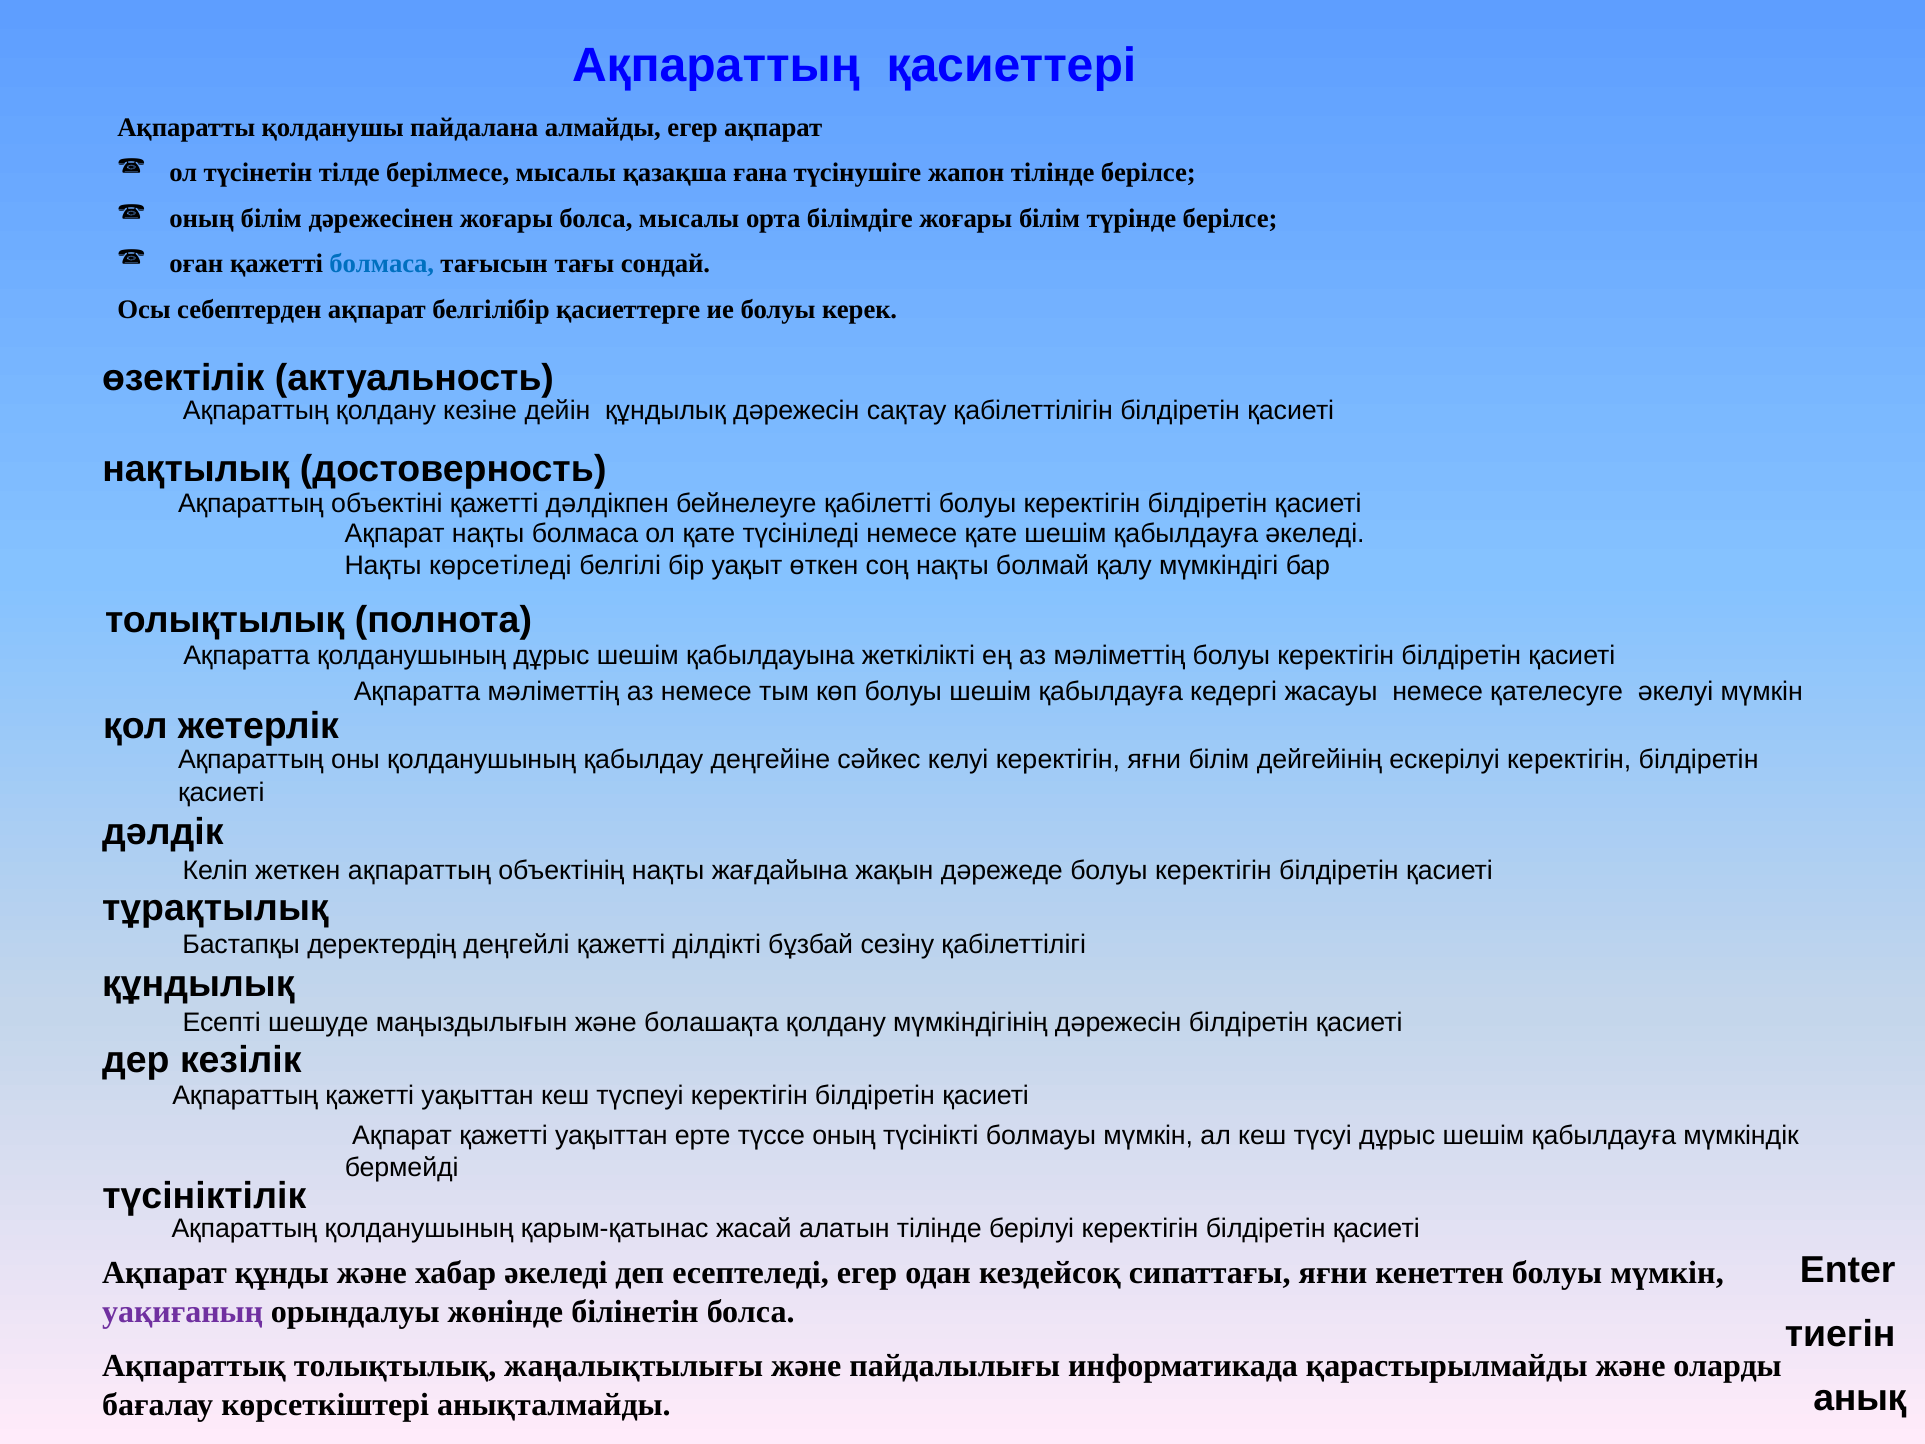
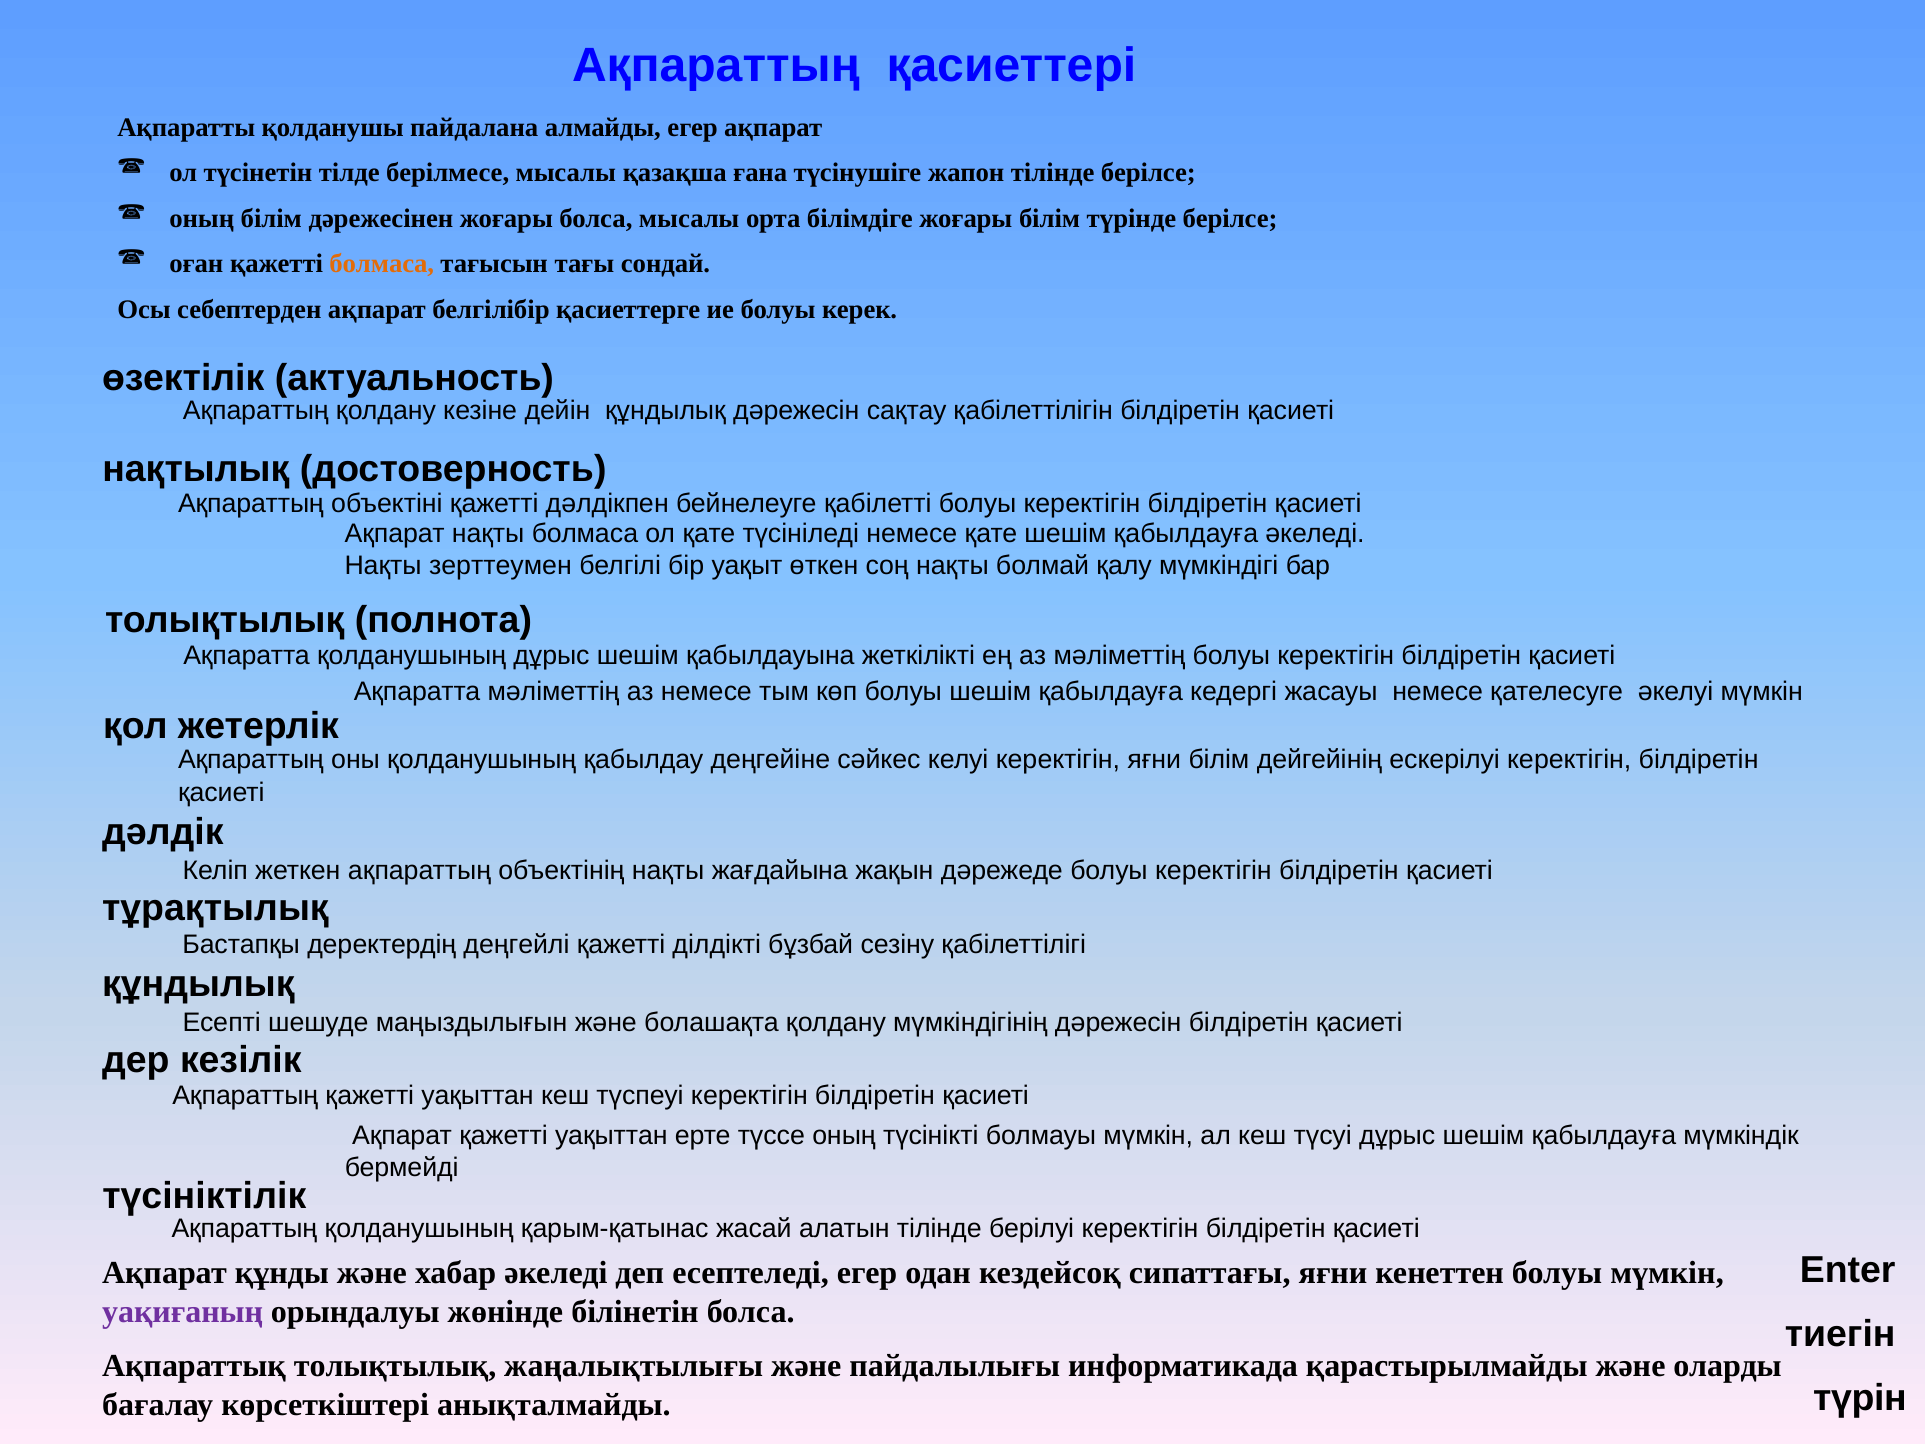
болмаса at (382, 264) colour: blue -> orange
көрсетіледі: көрсетіледі -> зерттеумен
анық: анық -> түрін
